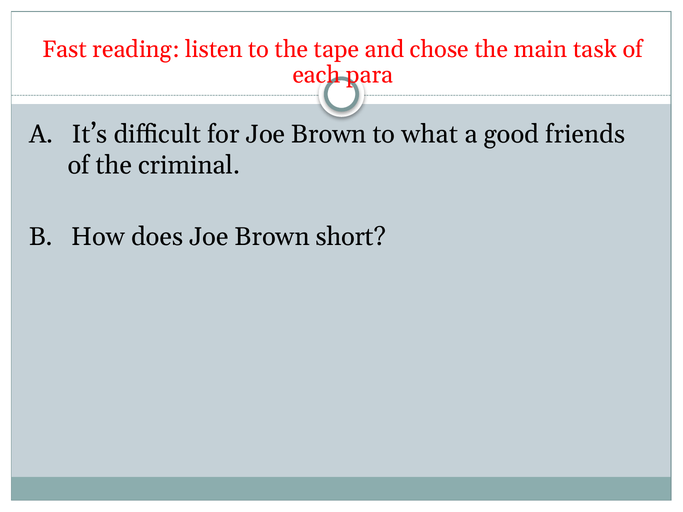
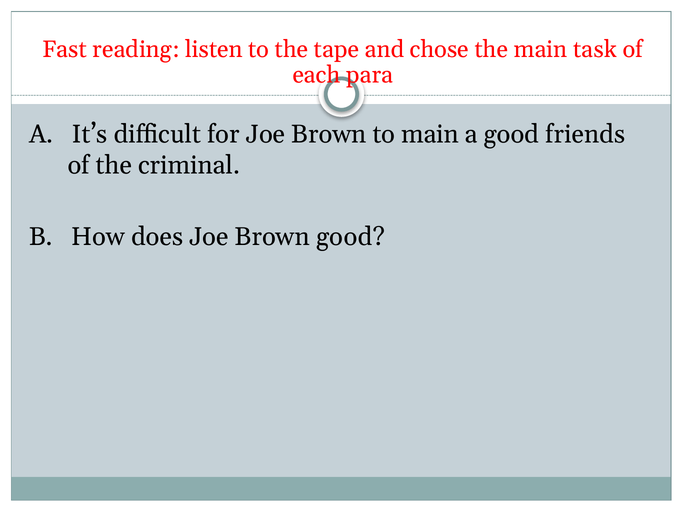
to what: what -> main
Brown short: short -> good
